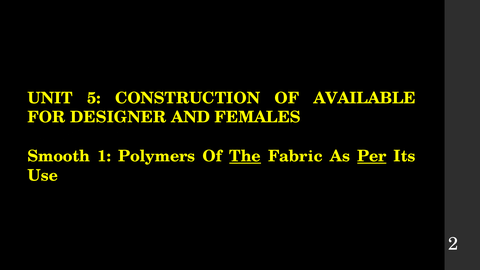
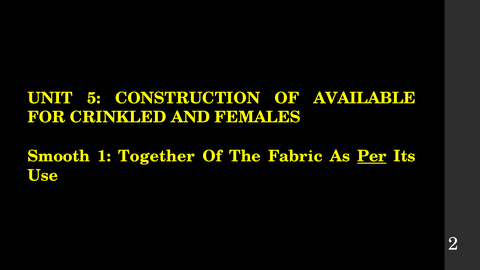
DESIGNER: DESIGNER -> CRINKLED
Polymers: Polymers -> Together
The underline: present -> none
